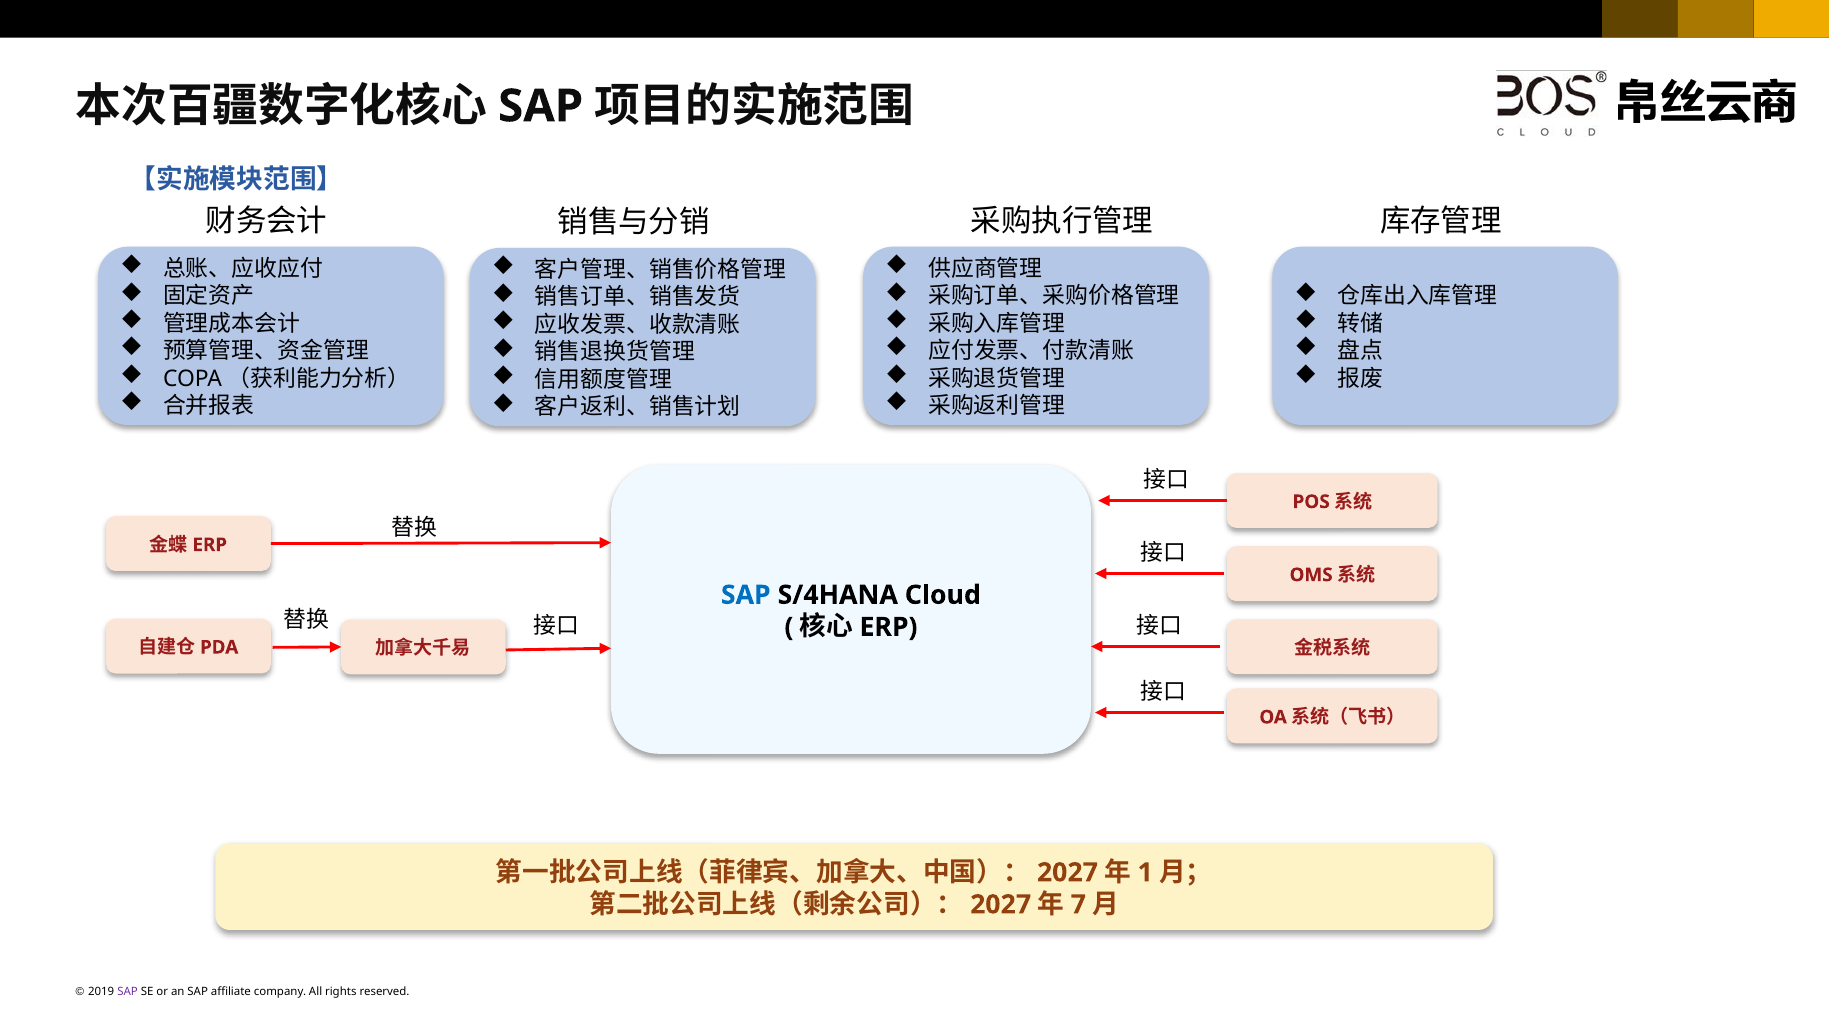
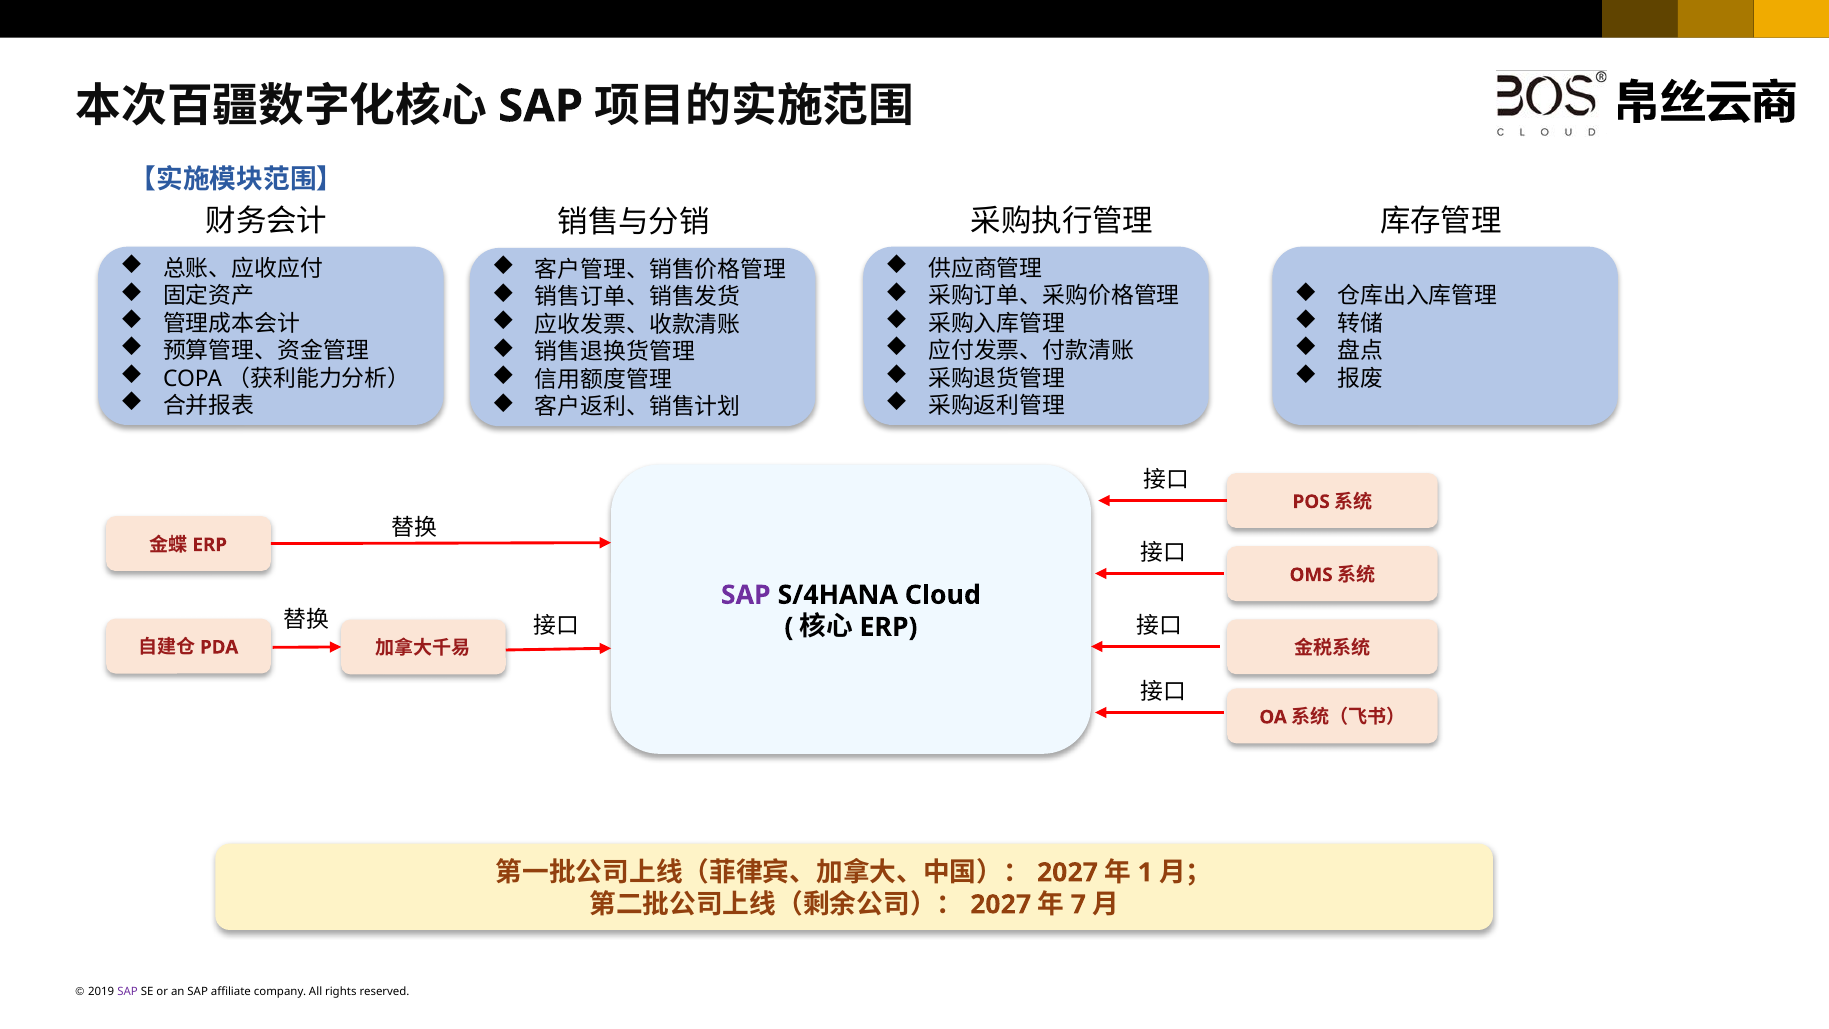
SAP at (746, 595) colour: blue -> purple
